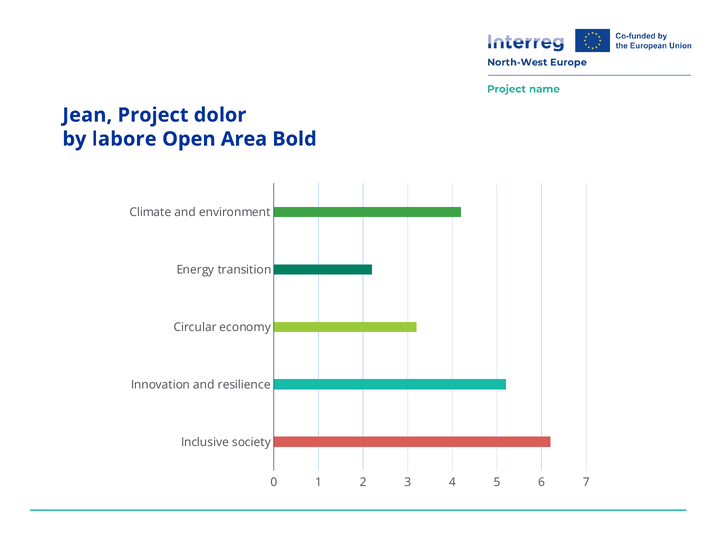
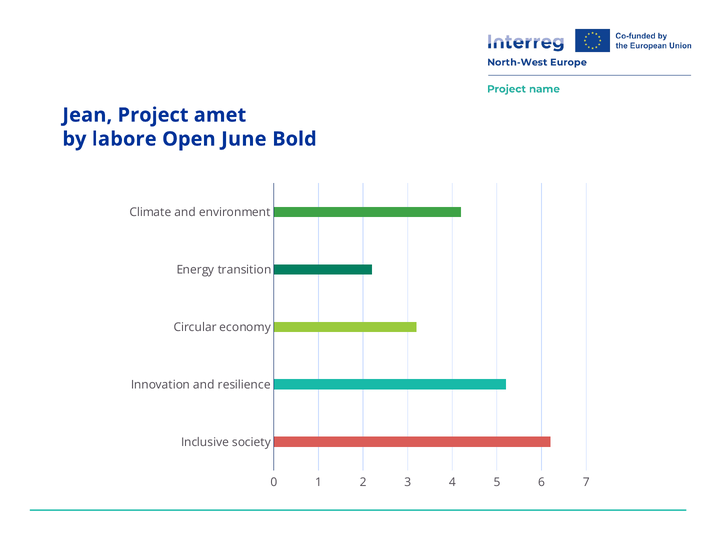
dolor: dolor -> amet
Area: Area -> June
